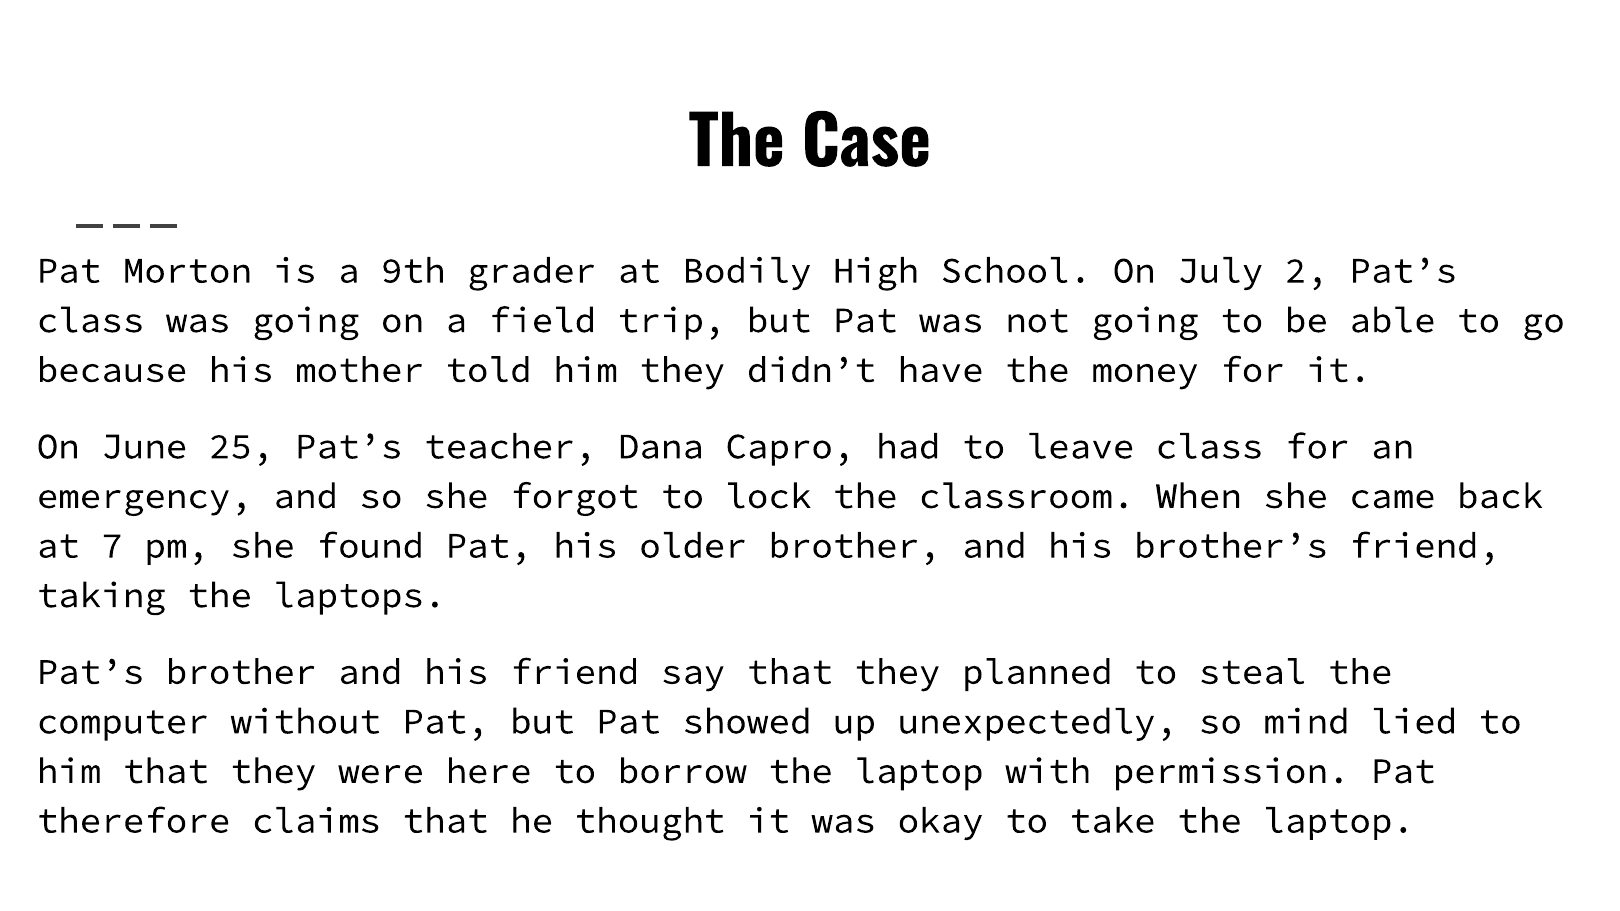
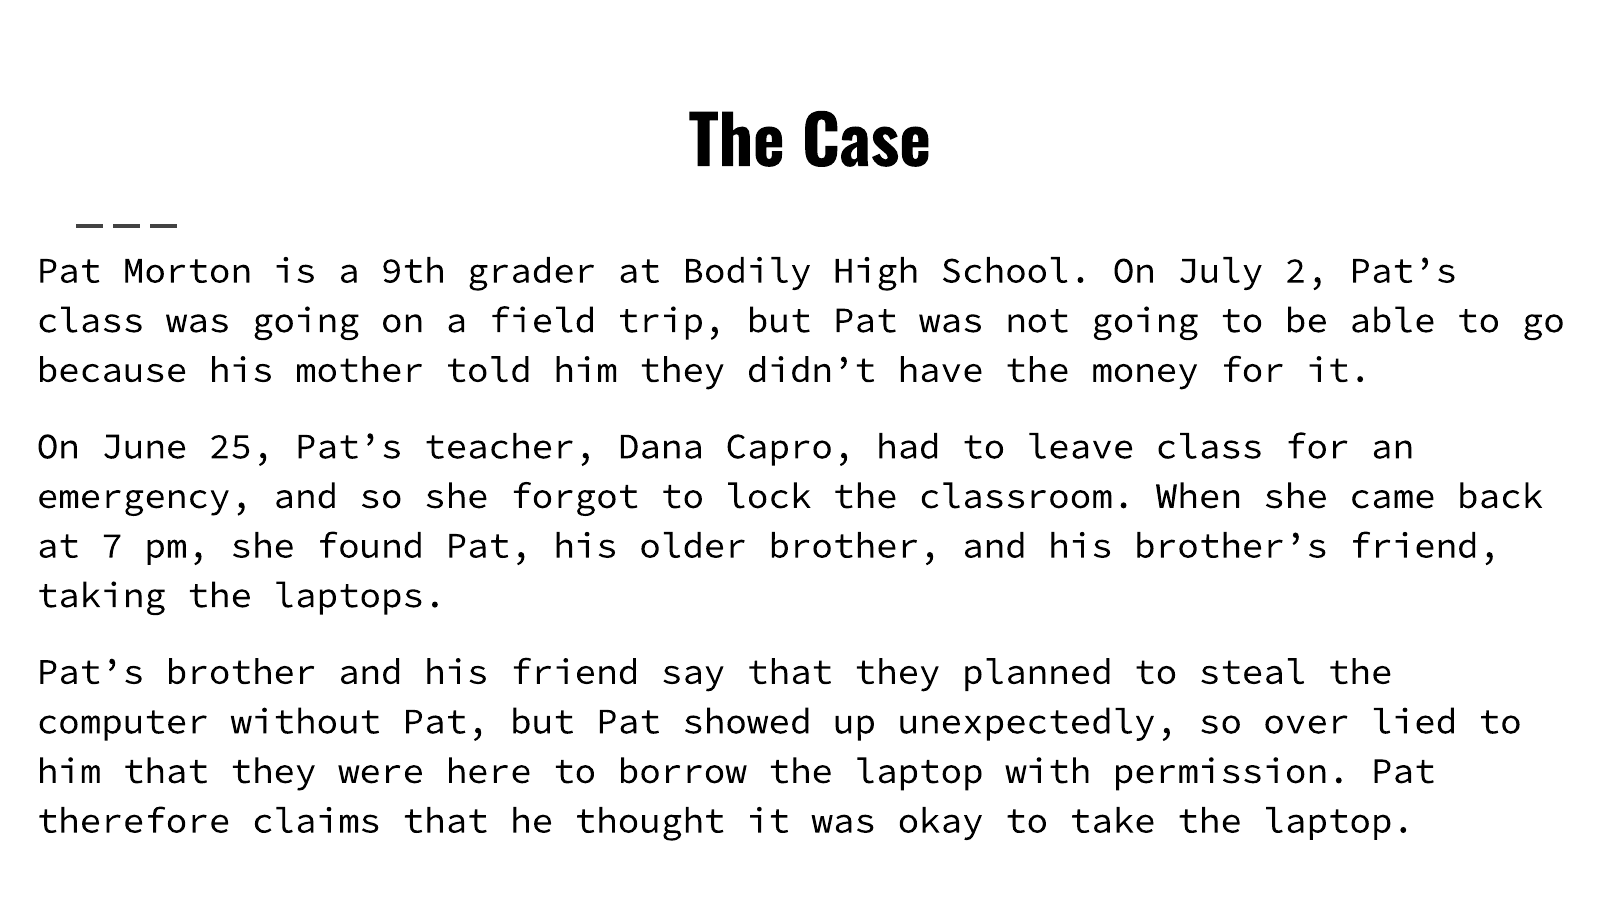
mind: mind -> over
